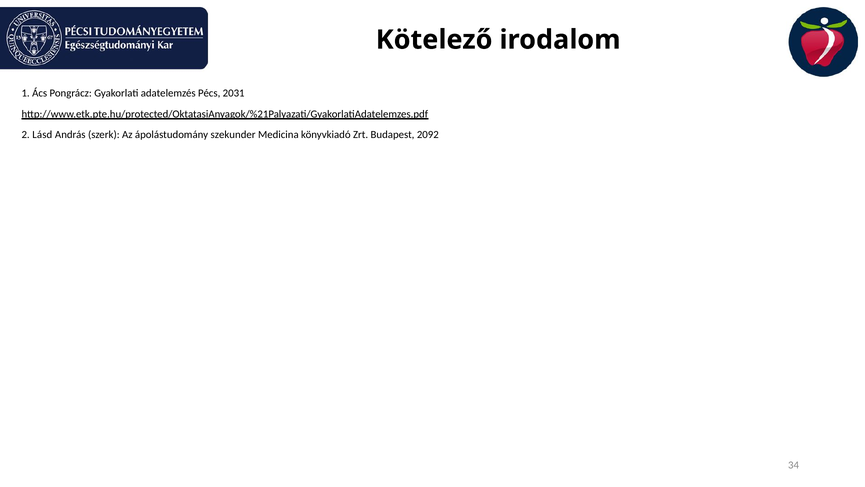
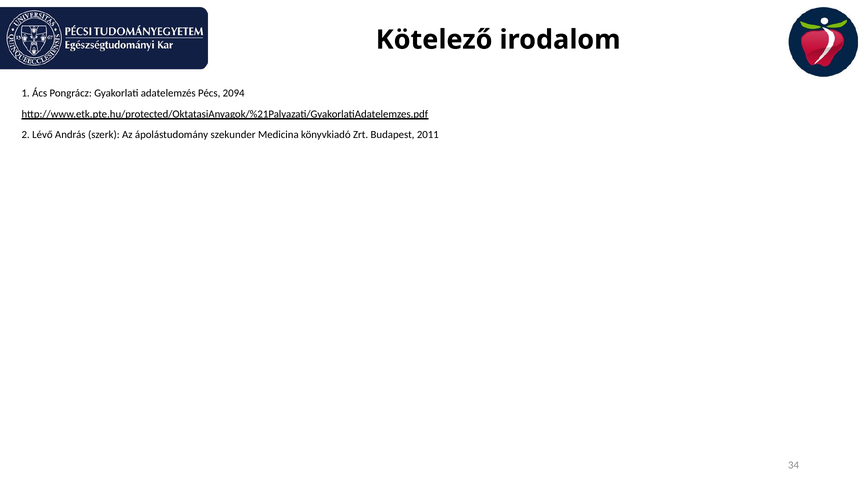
2031: 2031 -> 2094
Lásd: Lásd -> Lévő
2092: 2092 -> 2011
